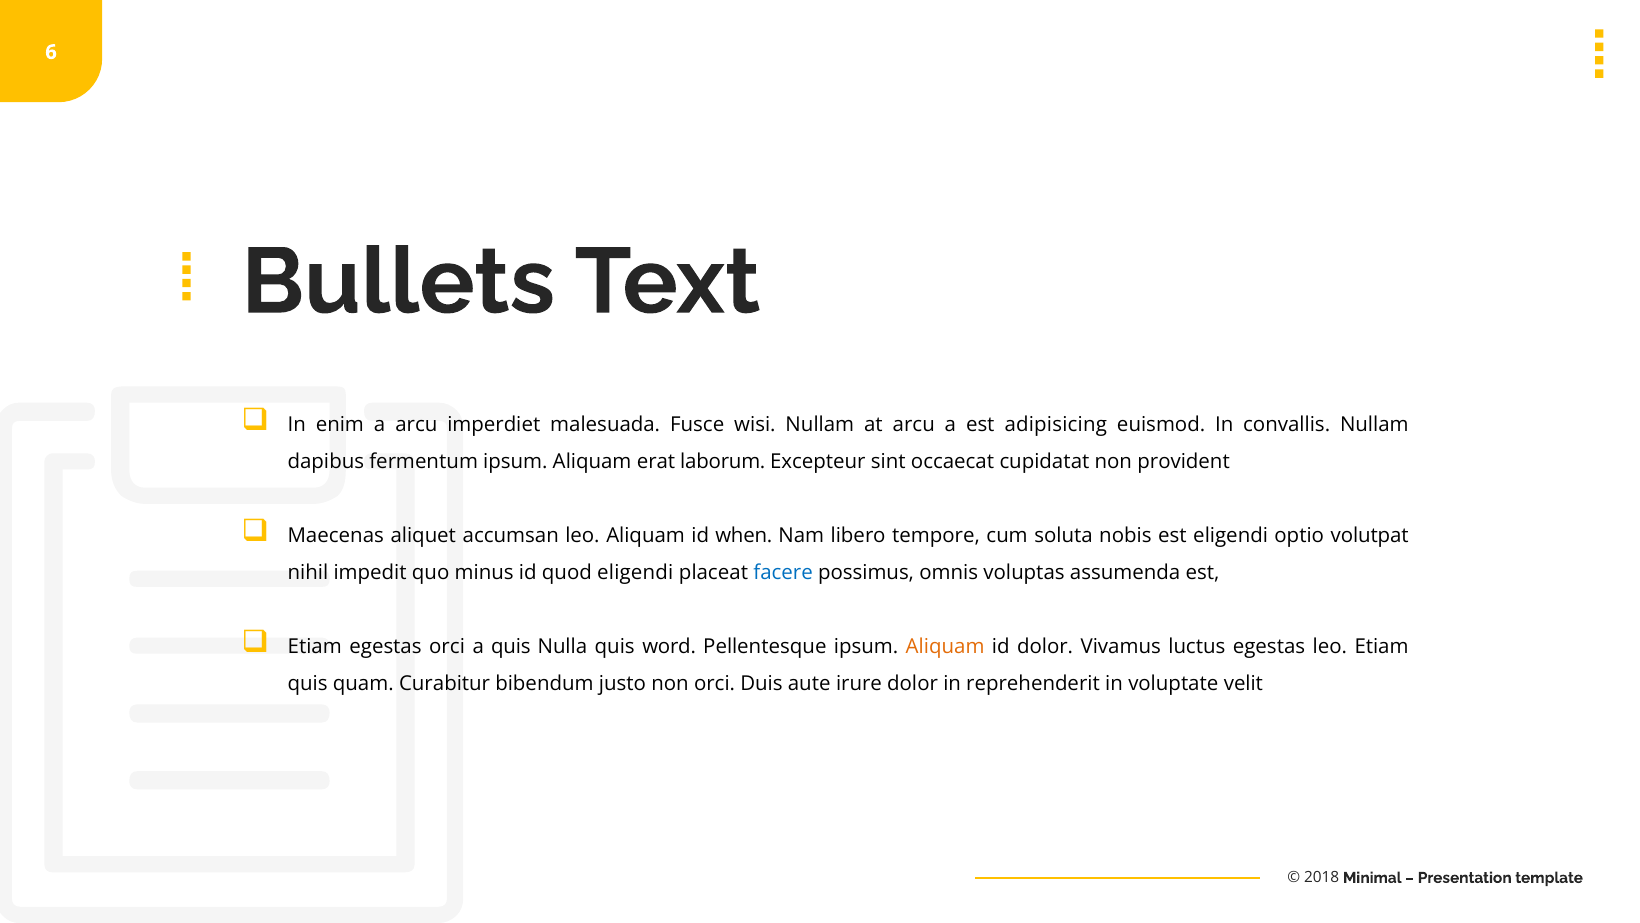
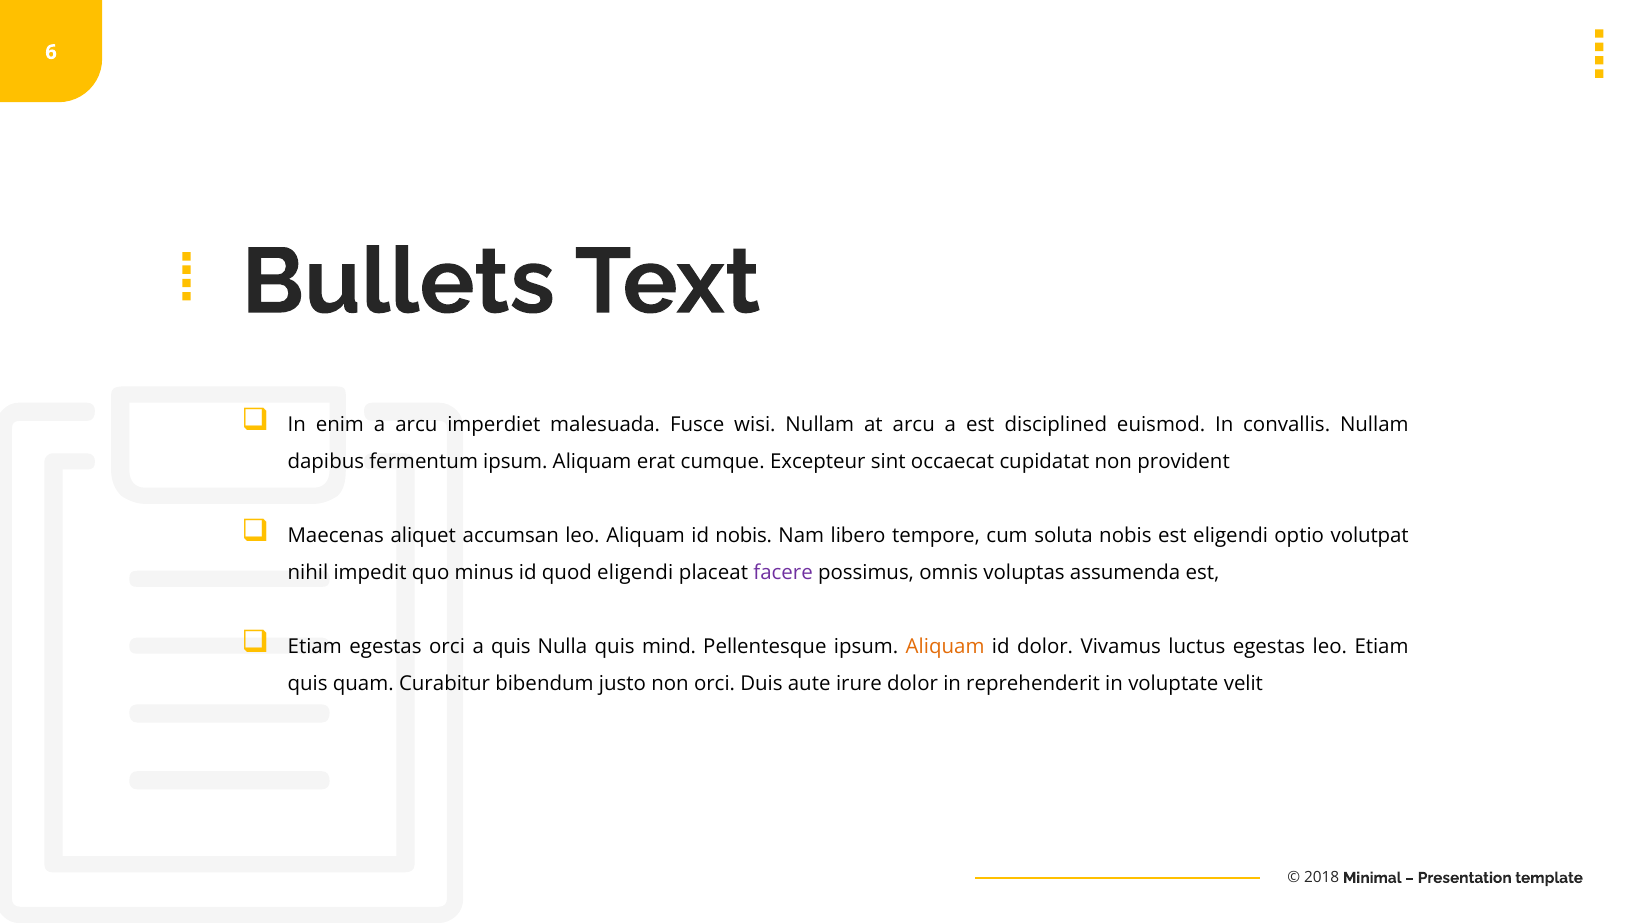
adipisicing: adipisicing -> disciplined
laborum: laborum -> cumque
id when: when -> nobis
facere colour: blue -> purple
word: word -> mind
